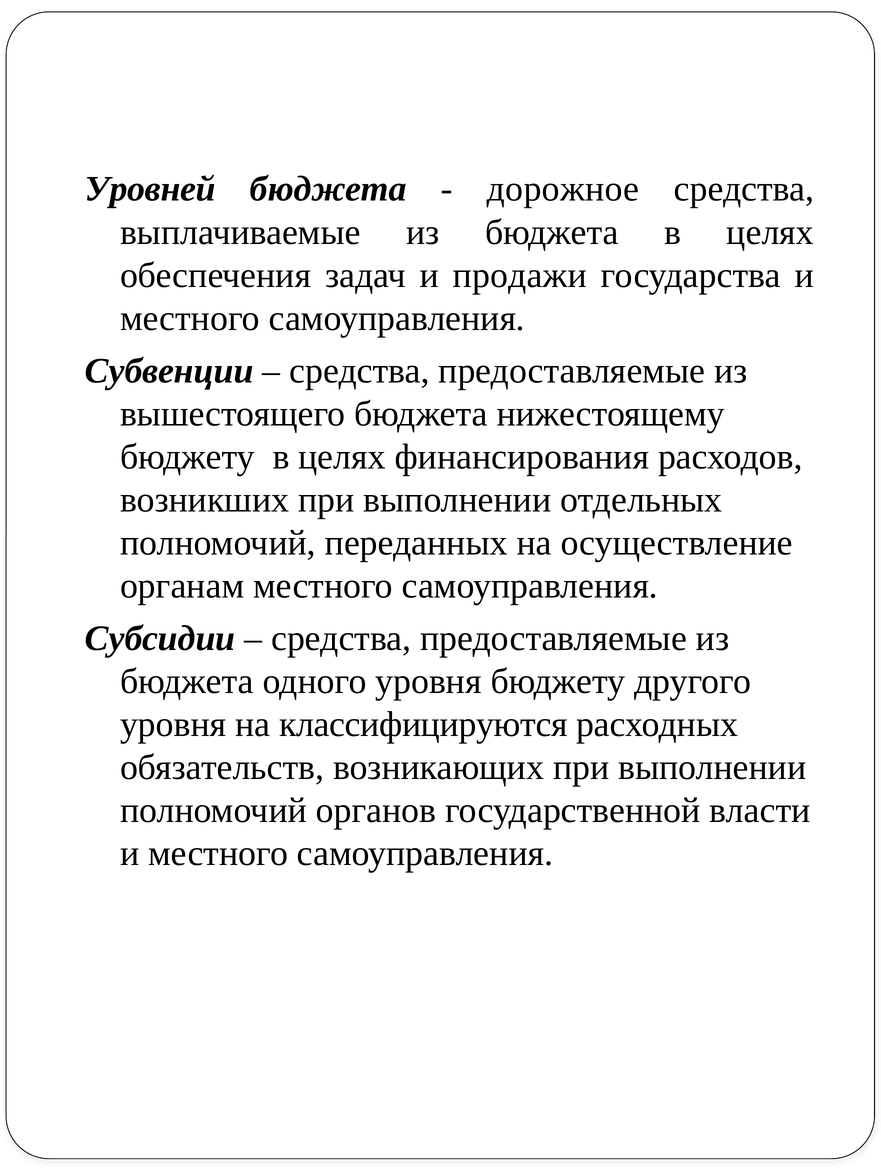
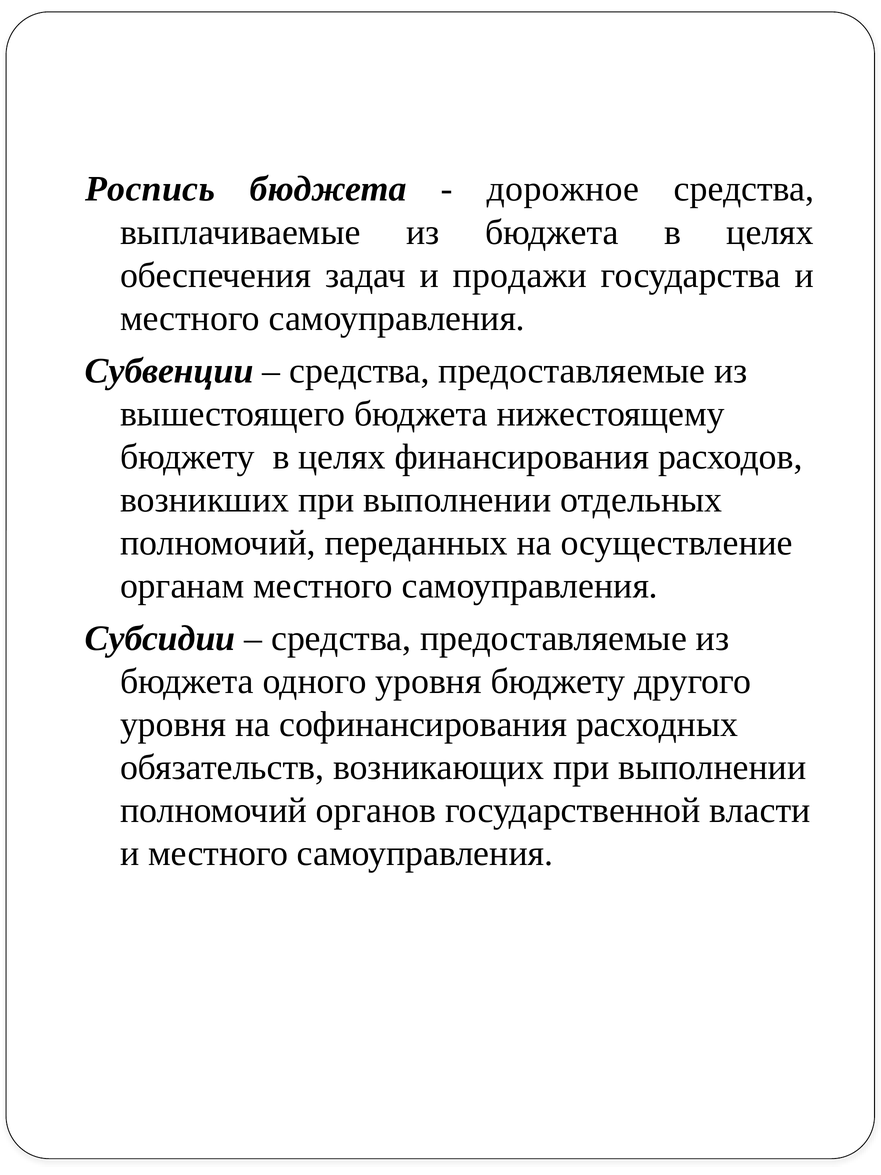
Уровней: Уровней -> Роспись
классифицируются: классифицируются -> софинансирования
